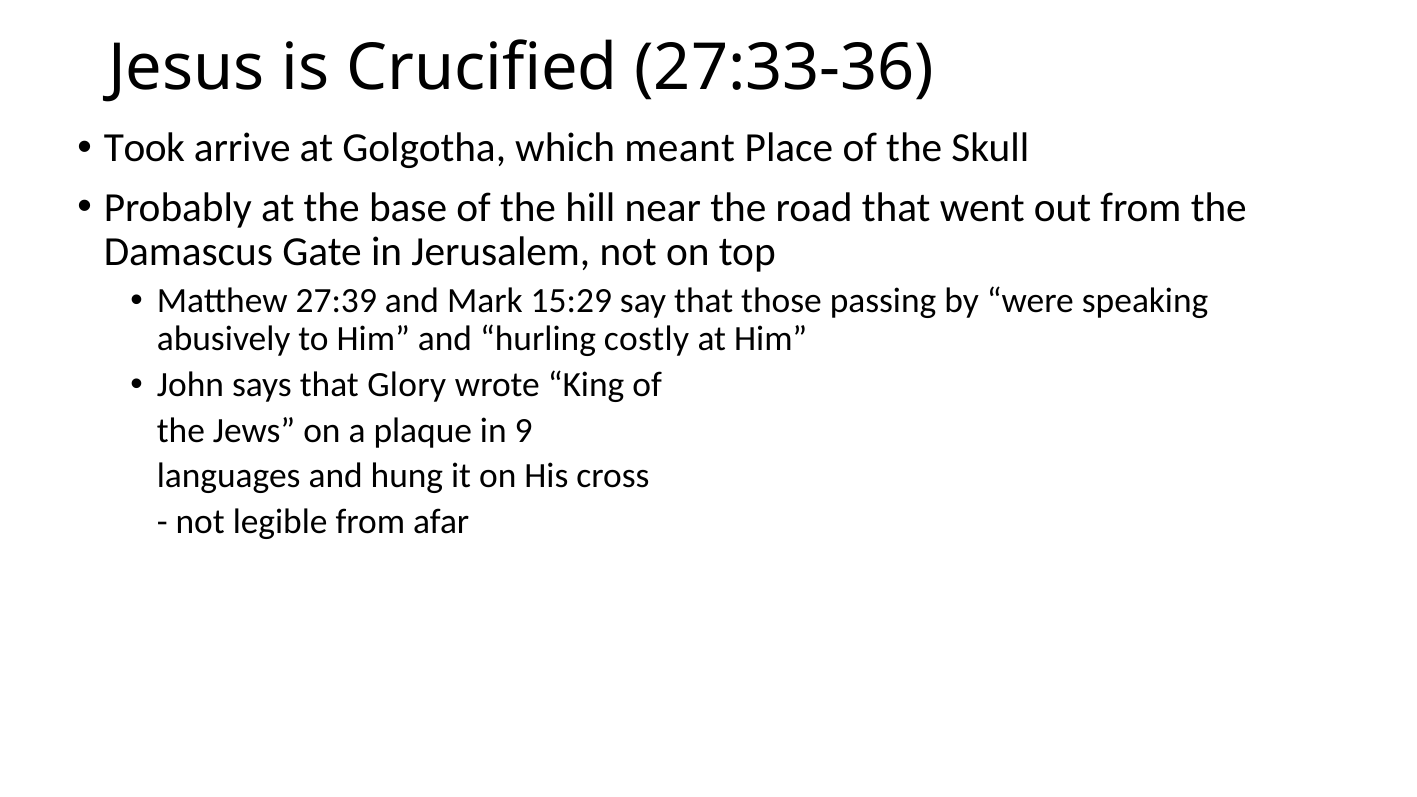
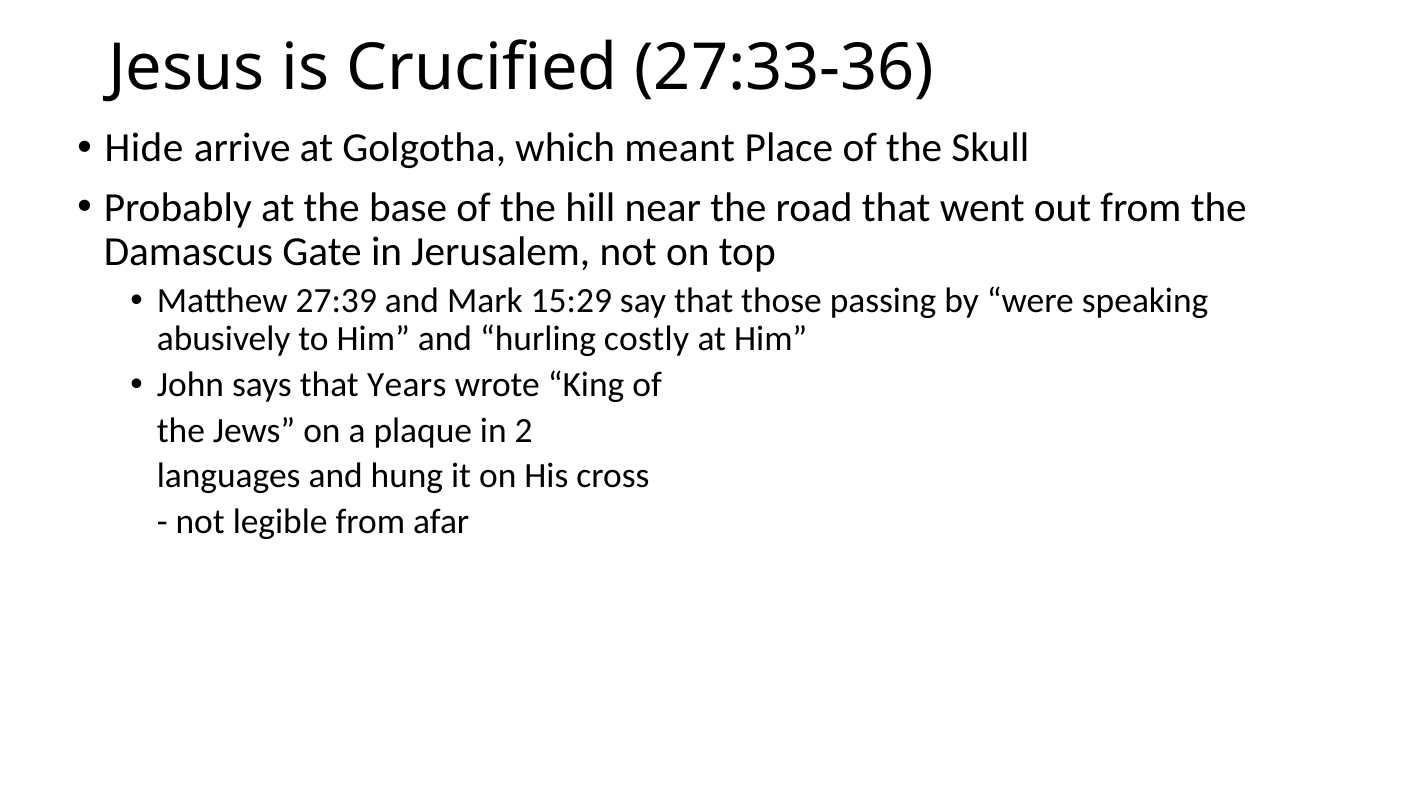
Took: Took -> Hide
Glory: Glory -> Years
9: 9 -> 2
